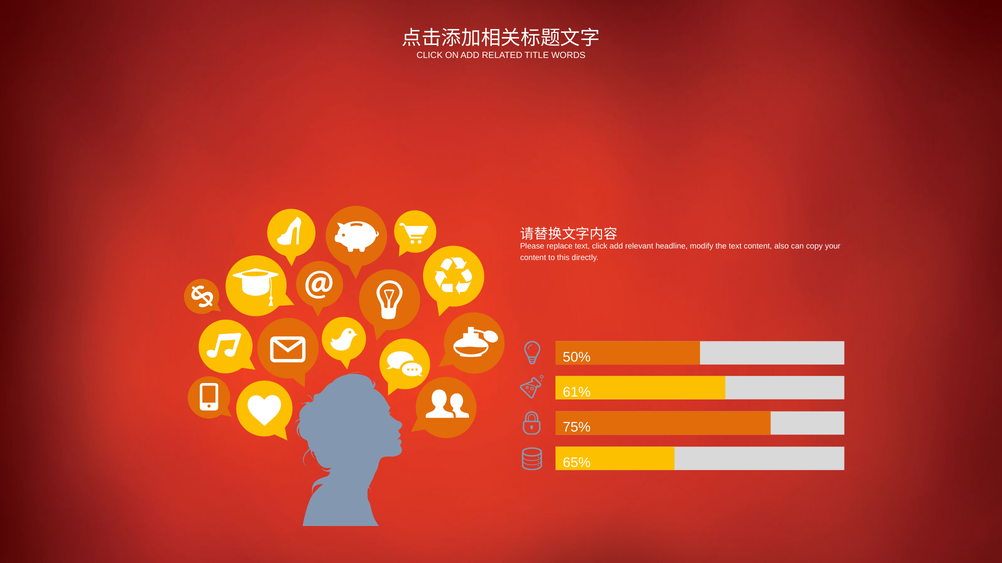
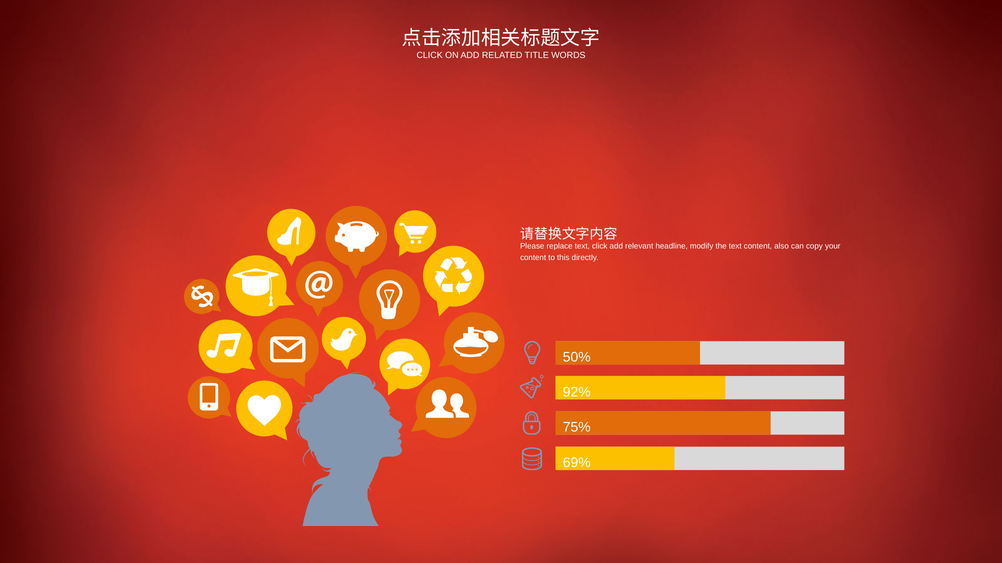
61%: 61% -> 92%
65%: 65% -> 69%
